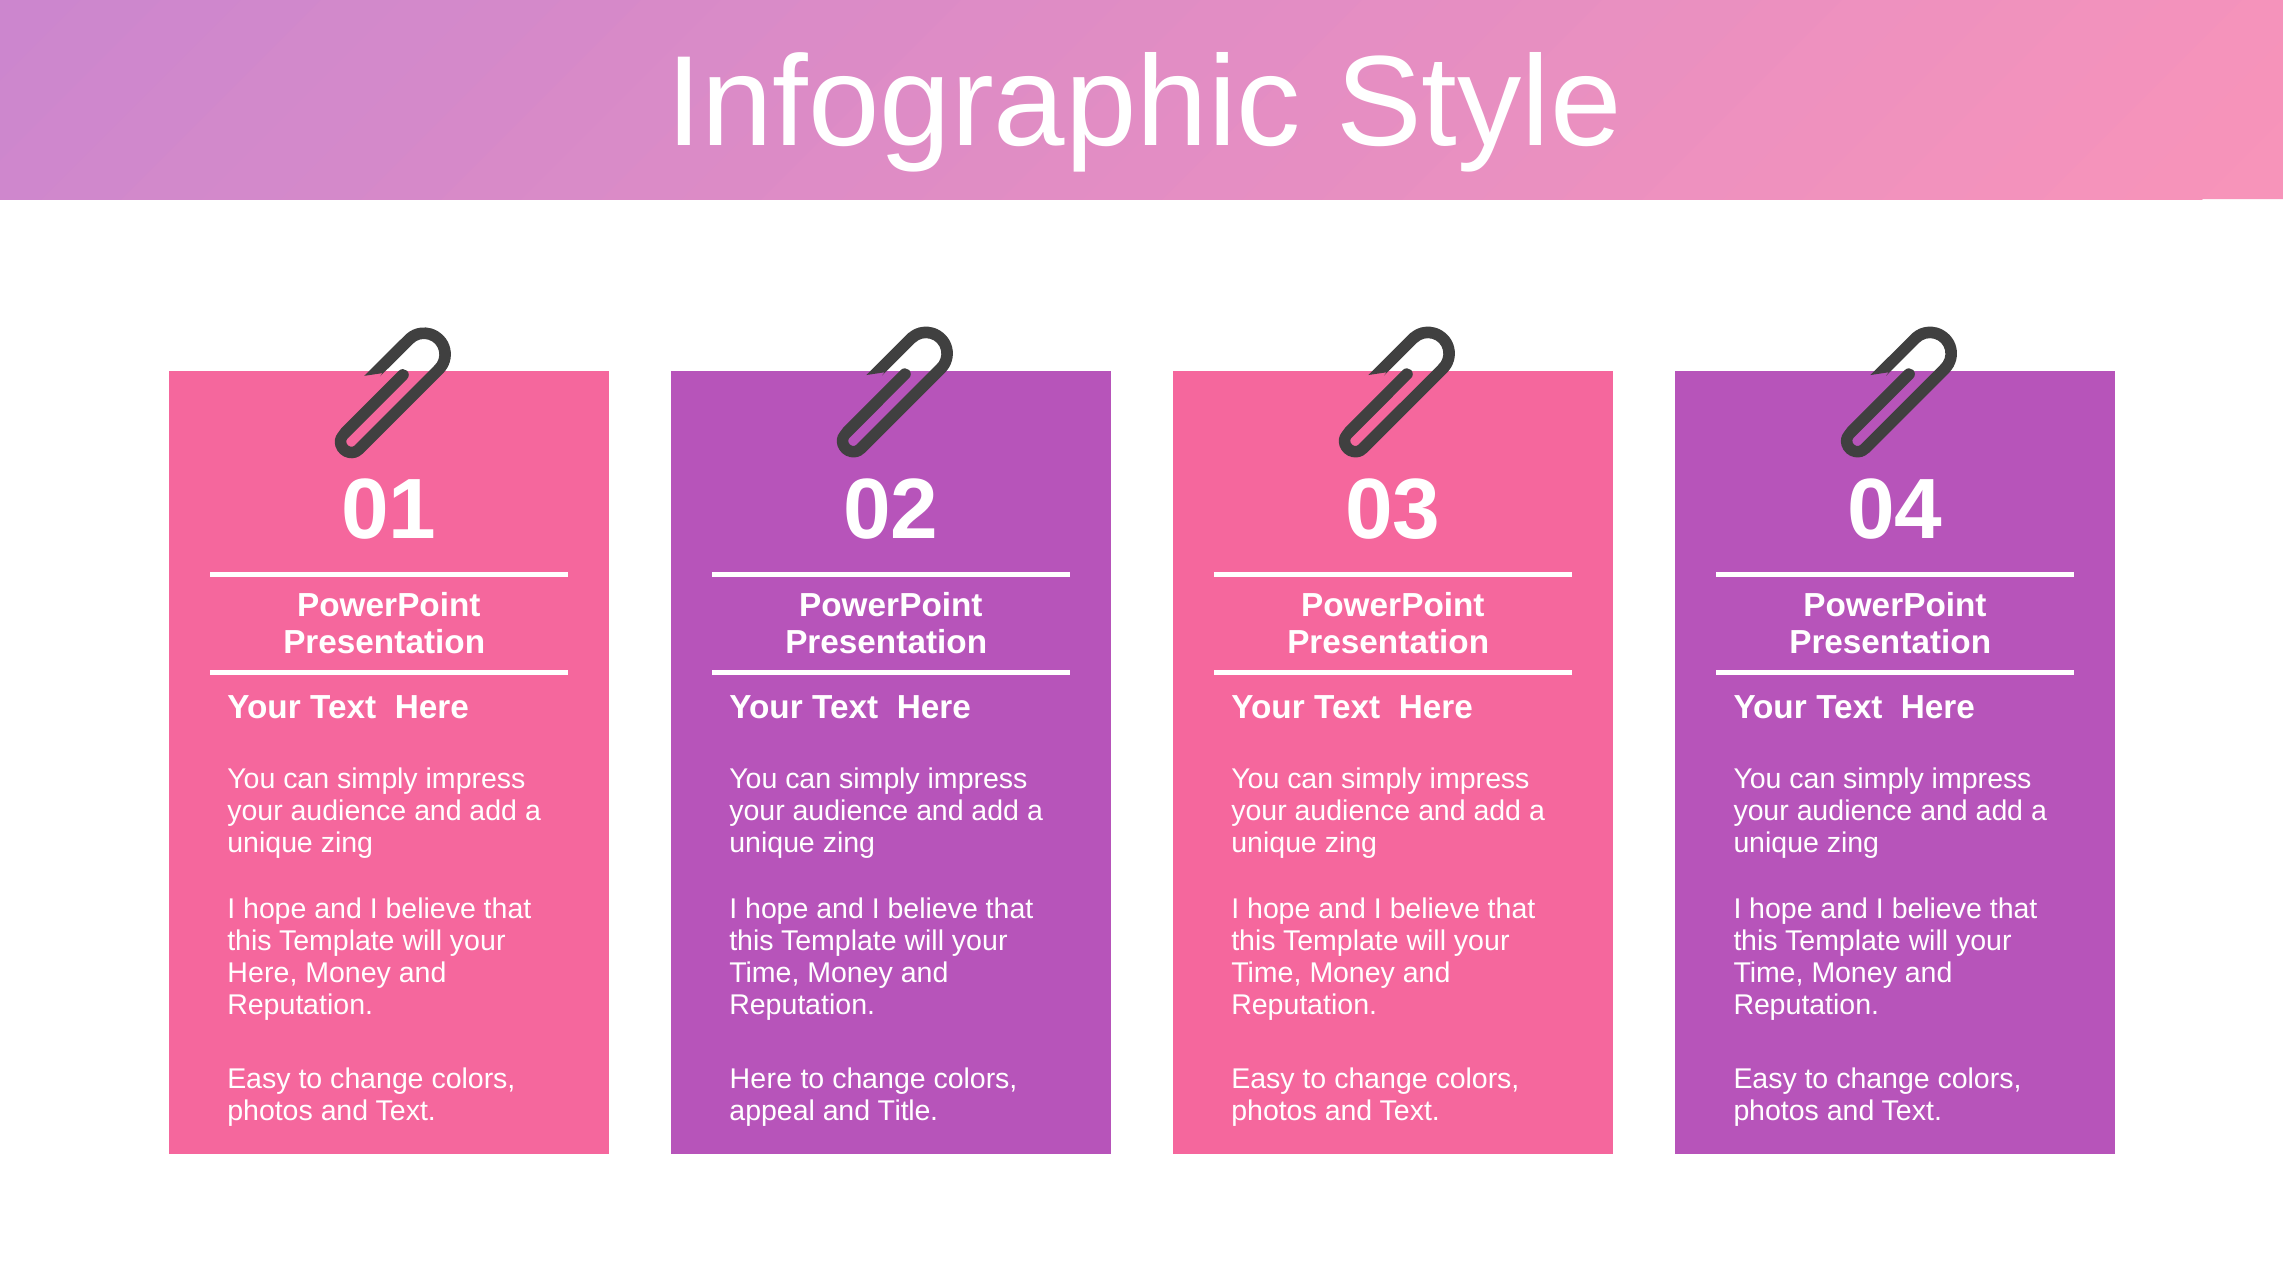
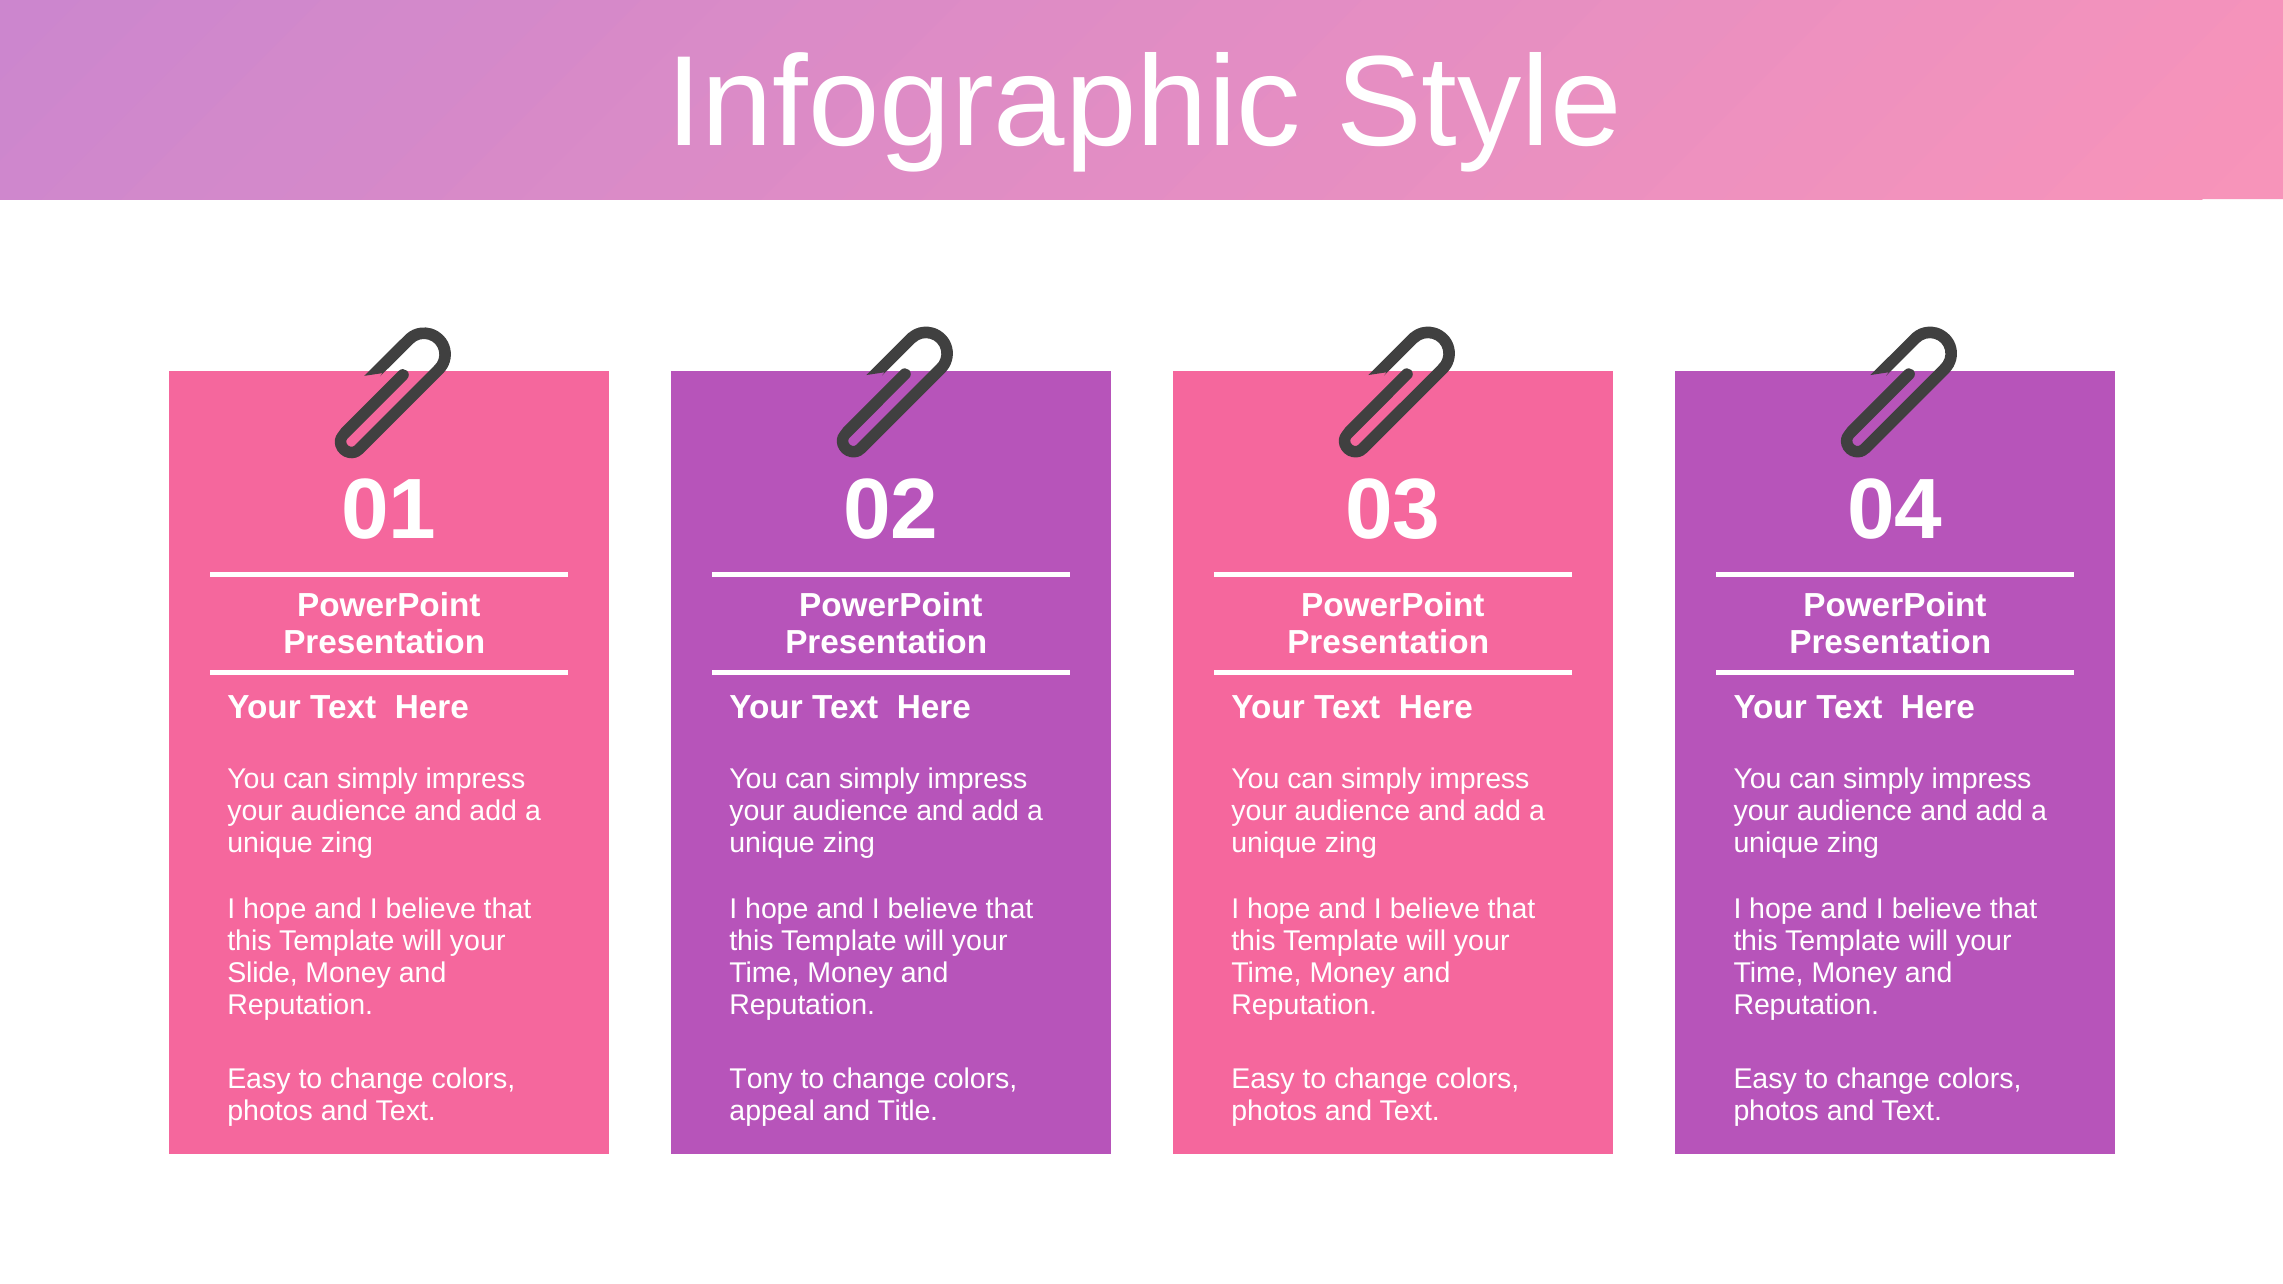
Here at (262, 973): Here -> Slide
Here at (761, 1079): Here -> Tony
